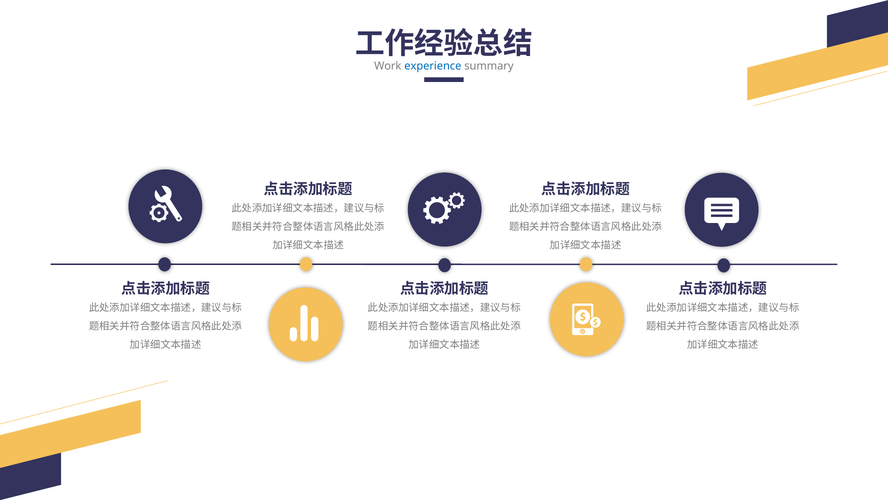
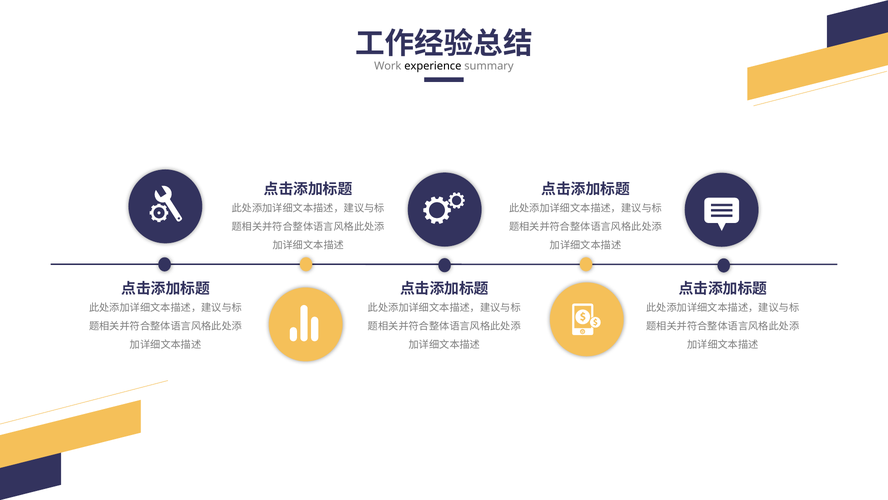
experience colour: blue -> black
